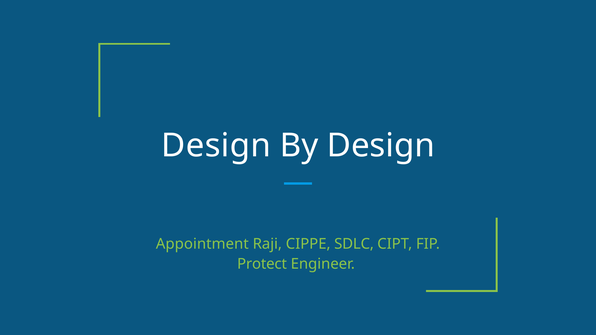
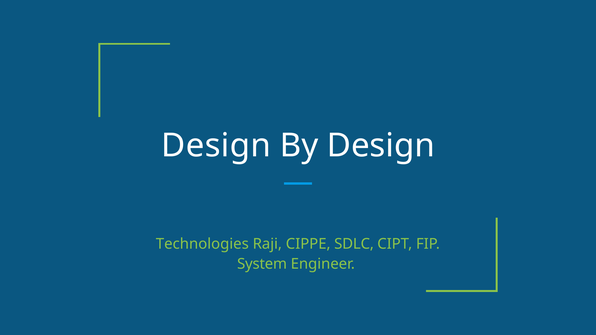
Appointment: Appointment -> Technologies
Protect: Protect -> System
